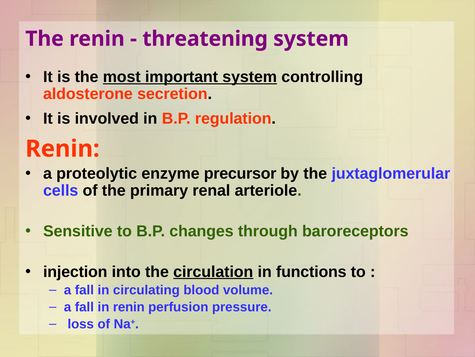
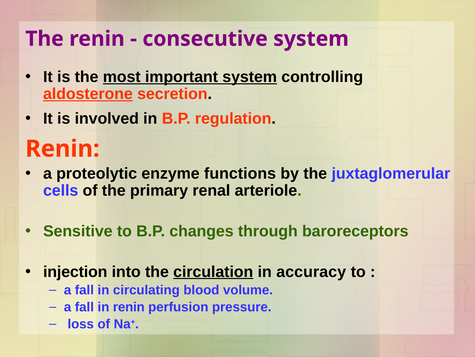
threatening: threatening -> consecutive
aldosterone underline: none -> present
precursor: precursor -> functions
functions: functions -> accuracy
